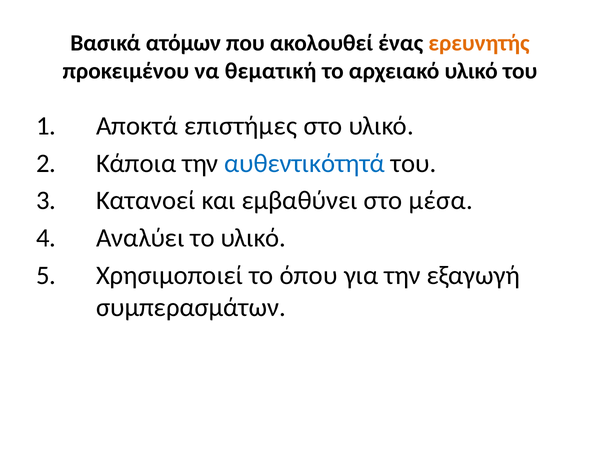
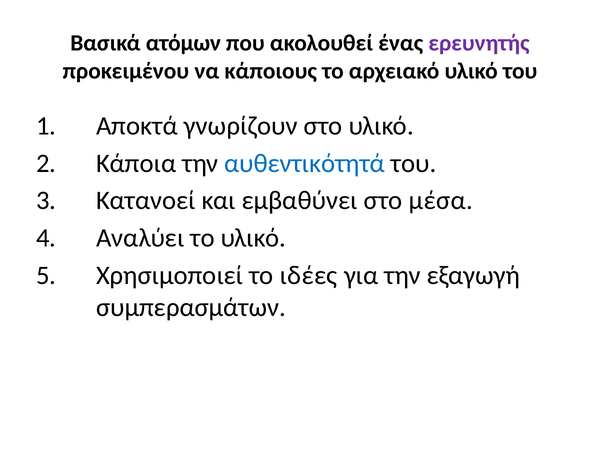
ερευνητής colour: orange -> purple
θεματική: θεματική -> κάποιους
επιστήμες: επιστήμες -> γνωρίζουν
όπου: όπου -> ιδέες
